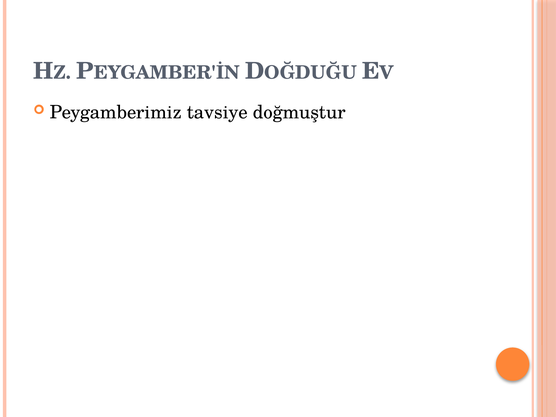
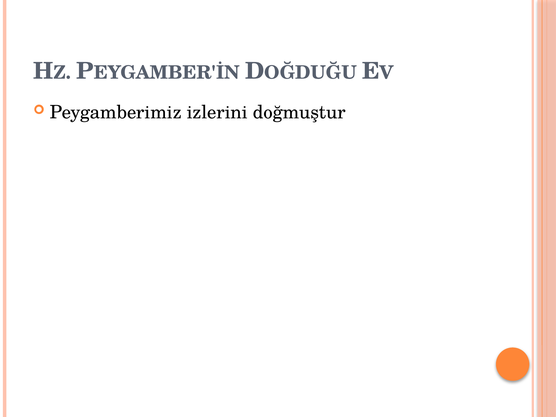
tavsiye: tavsiye -> izlerini
